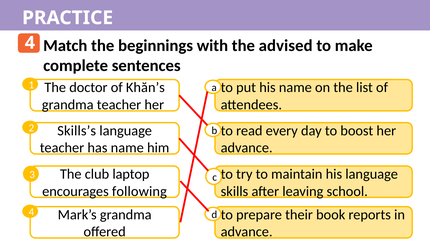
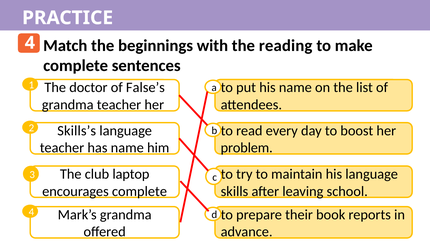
advised: advised -> reading
Khăn’s: Khăn’s -> False’s
advance at (247, 148): advance -> problem
encourages following: following -> complete
